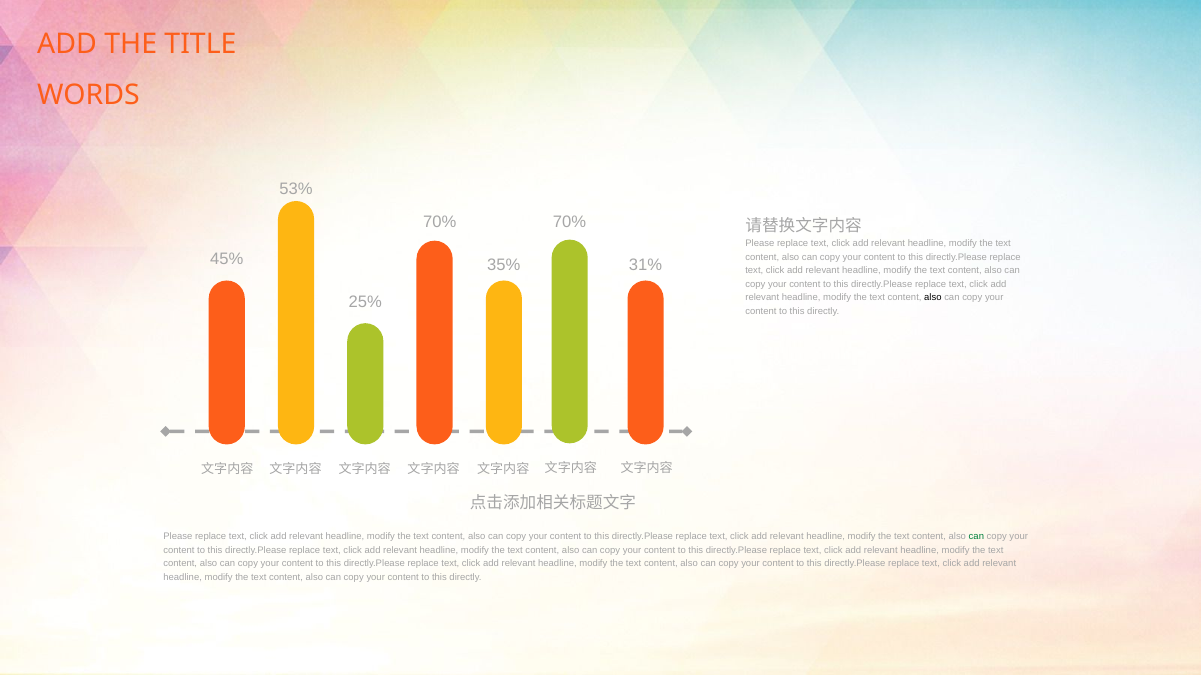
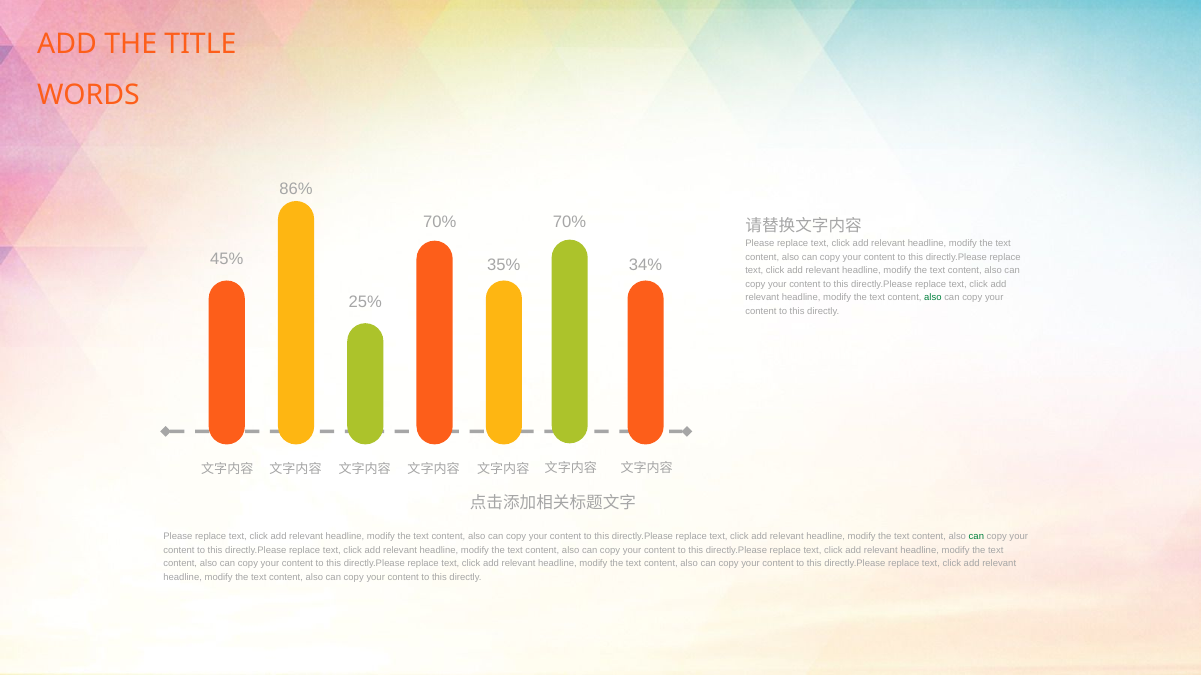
53%: 53% -> 86%
31%: 31% -> 34%
also at (933, 298) colour: black -> green
